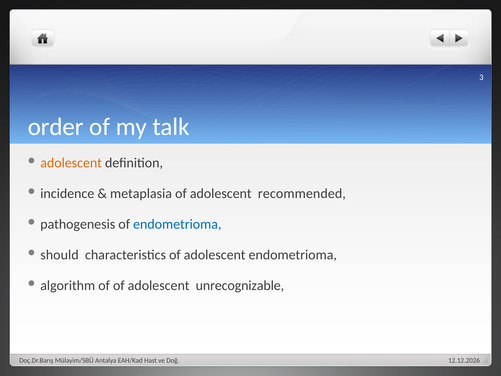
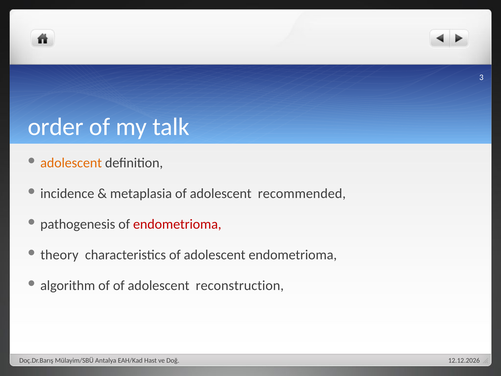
endometrioma at (177, 224) colour: blue -> red
should: should -> theory
unrecognizable: unrecognizable -> reconstruction
